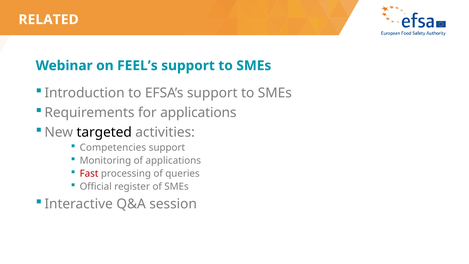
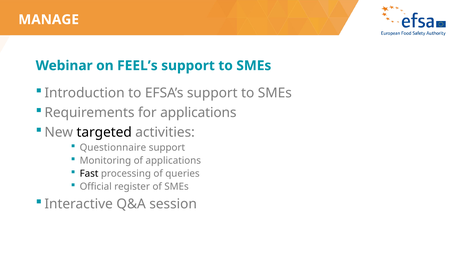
RELATED: RELATED -> MANAGE
Competencies: Competencies -> Questionnaire
Fast colour: red -> black
